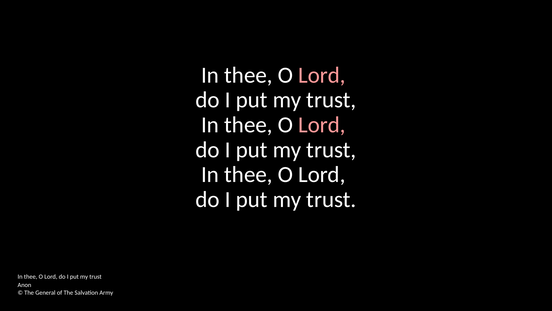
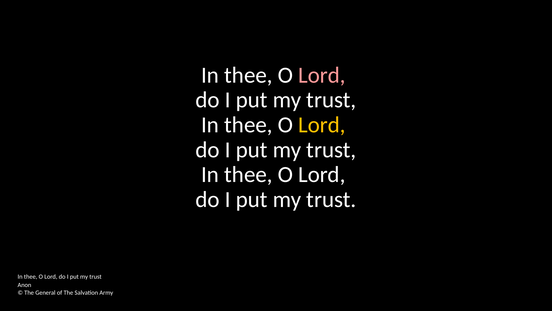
Lord at (322, 125) colour: pink -> yellow
